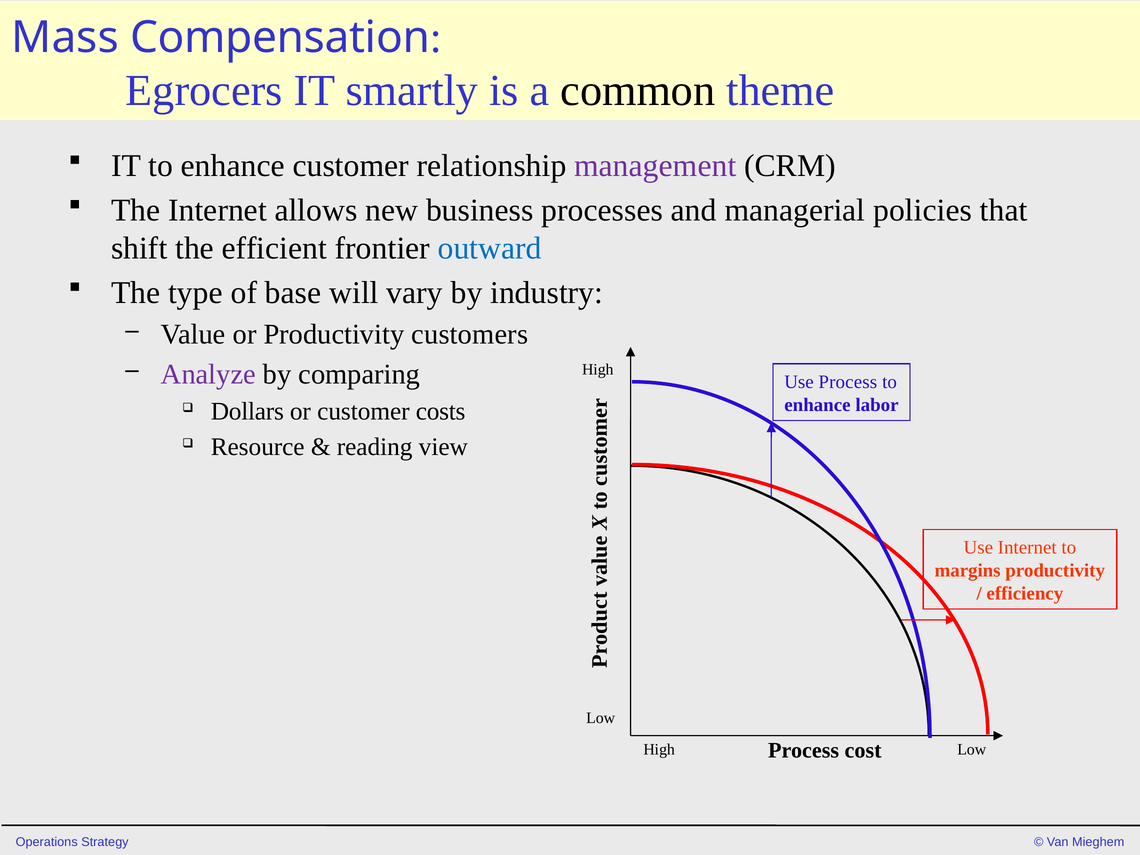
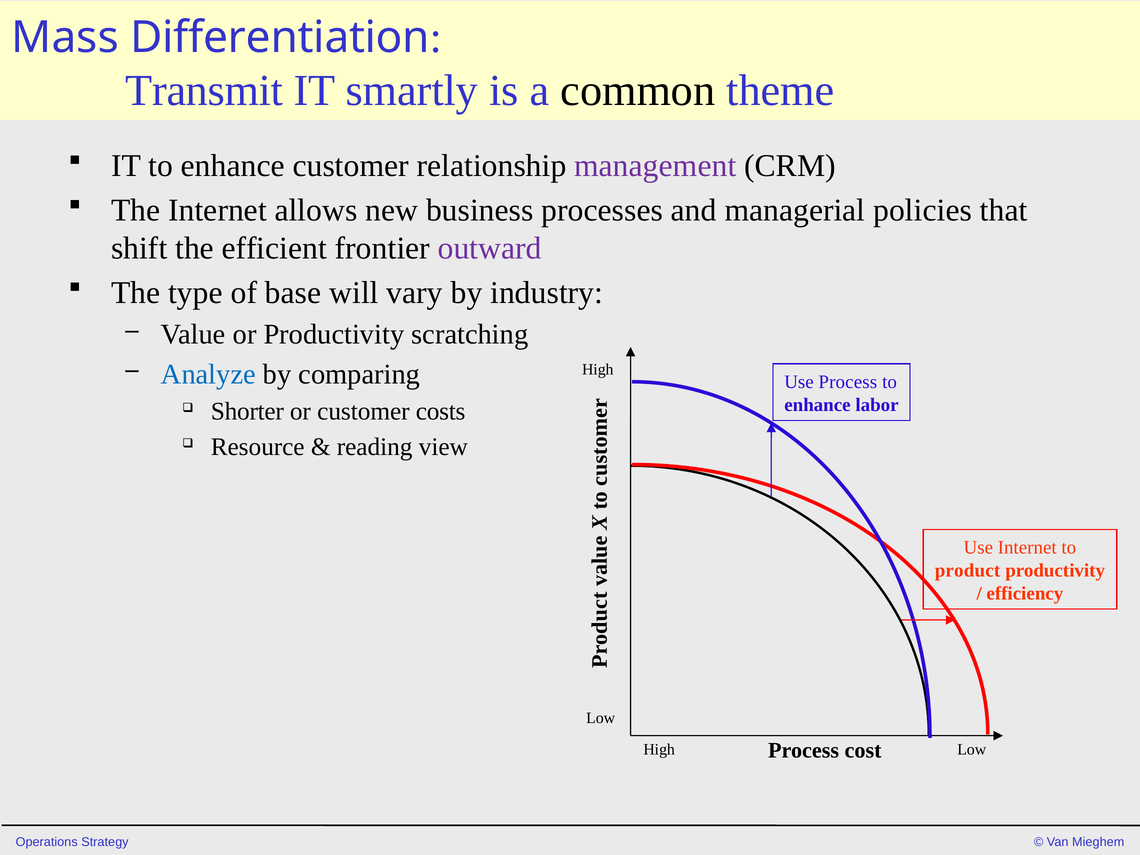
Compensation: Compensation -> Differentiation
Egrocers: Egrocers -> Transmit
outward colour: blue -> purple
customers: customers -> scratching
Analyze colour: purple -> blue
Dollars: Dollars -> Shorter
margins: margins -> product
